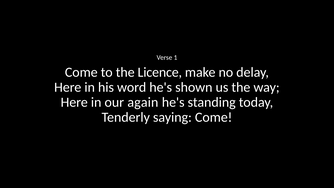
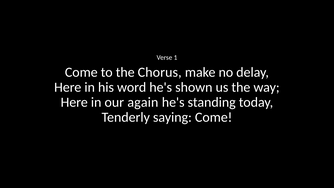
Licence: Licence -> Chorus
